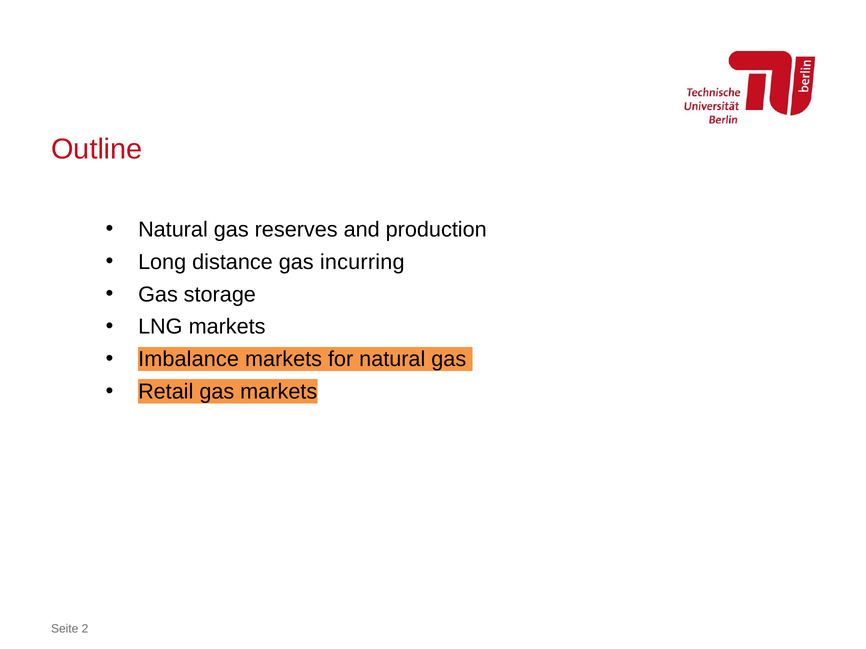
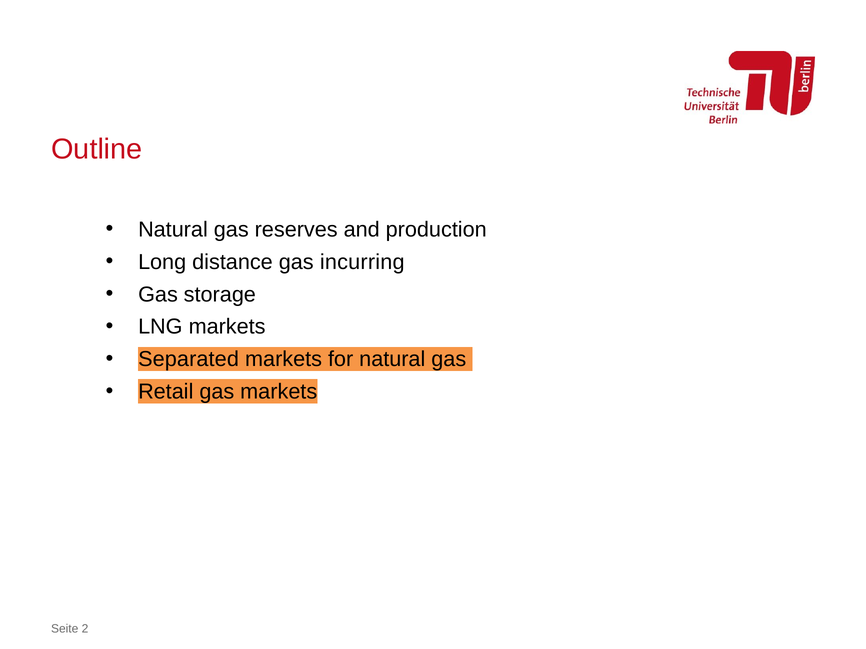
Imbalance: Imbalance -> Separated
